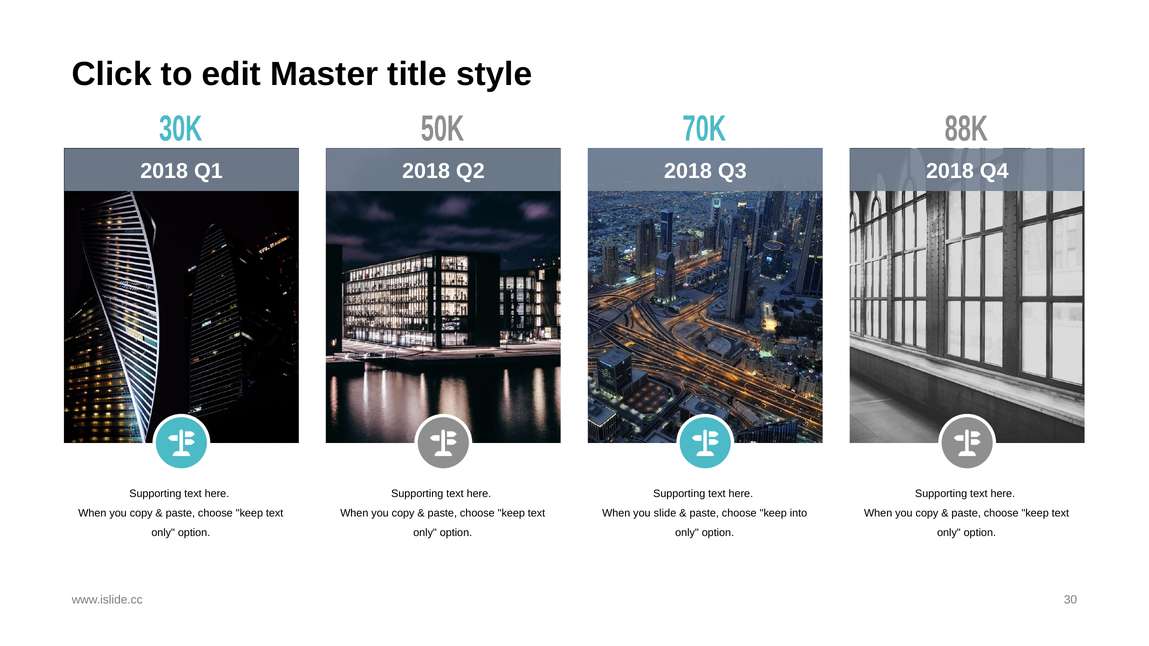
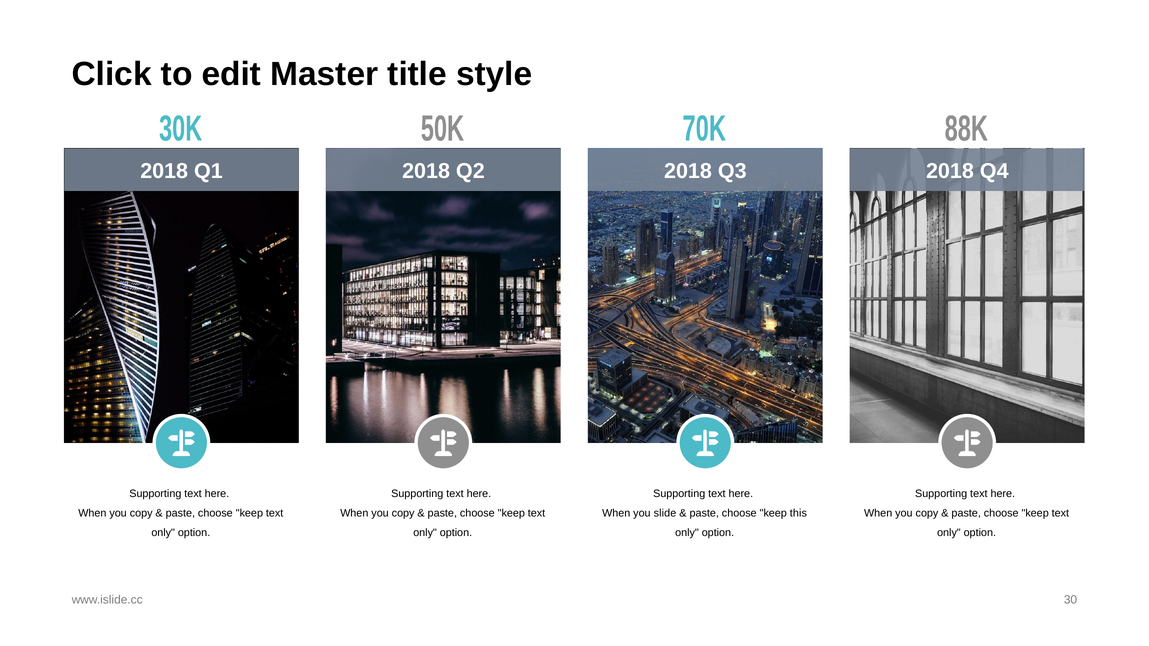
into: into -> this
